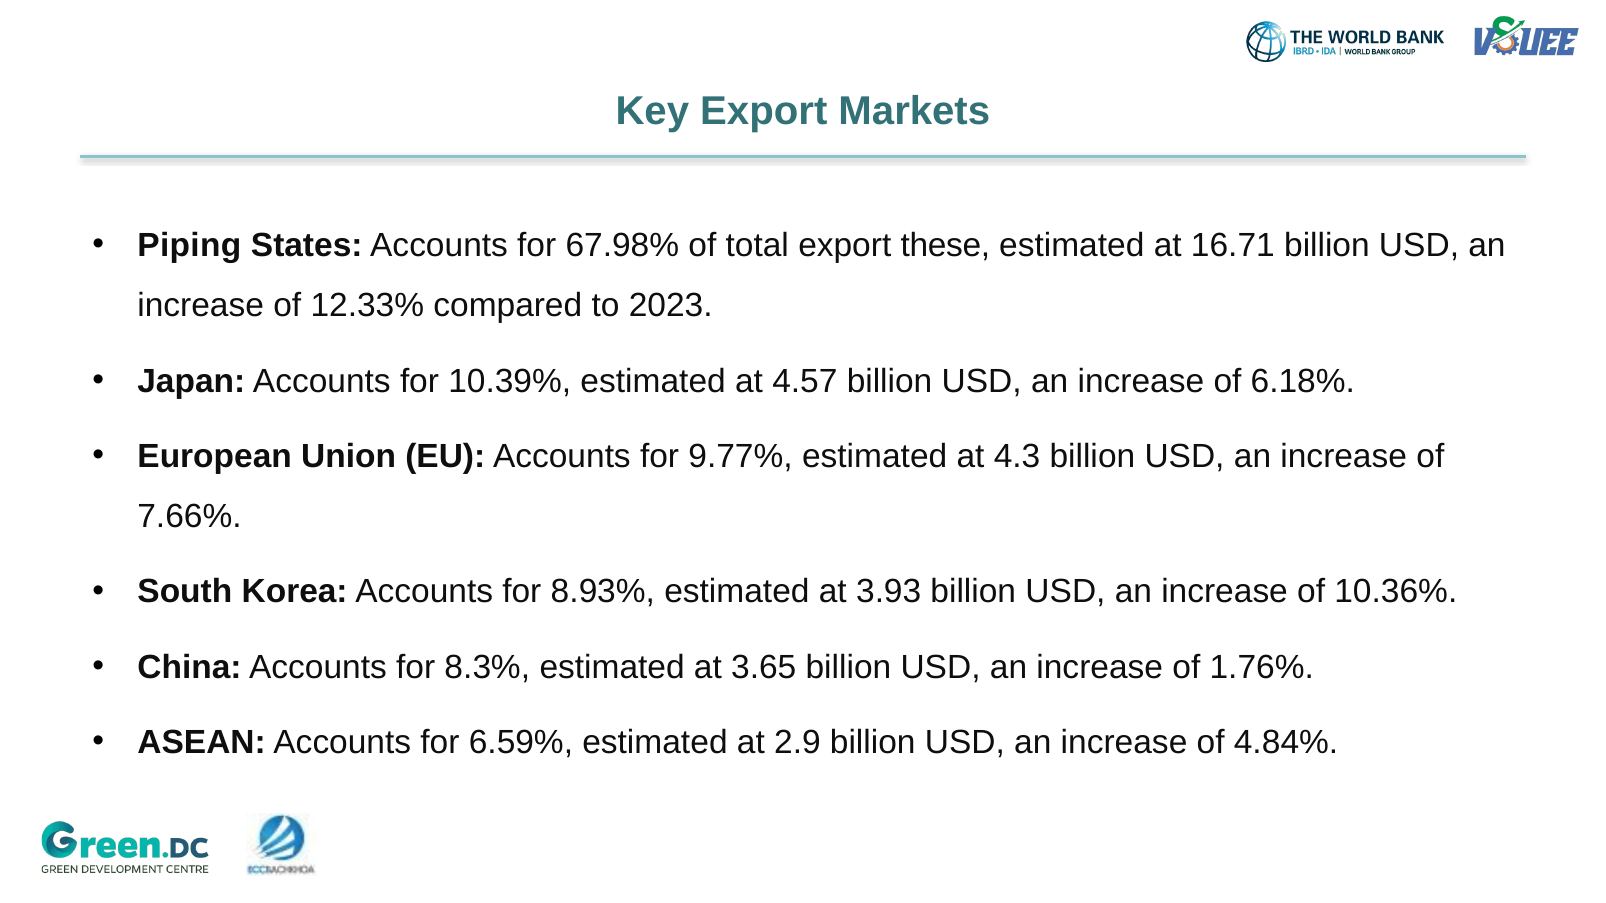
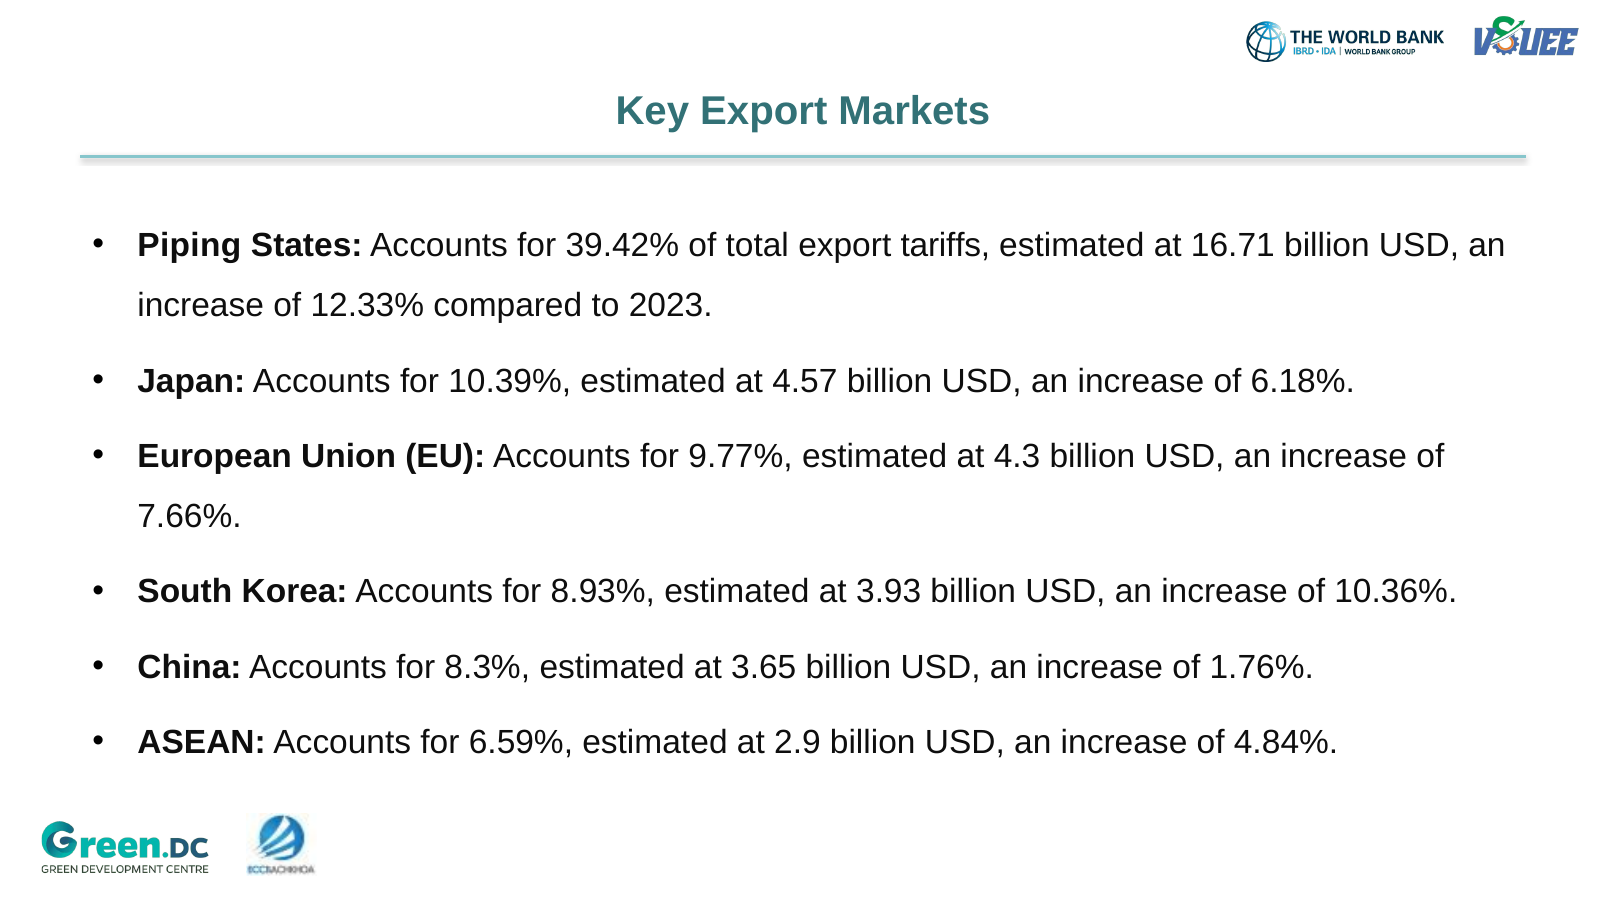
67.98%: 67.98% -> 39.42%
these: these -> tariffs
